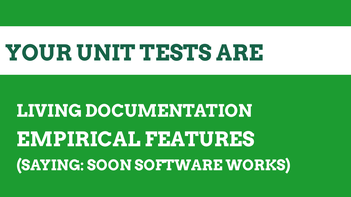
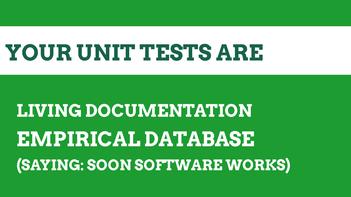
FEATURES: FEATURES -> DATABASE
